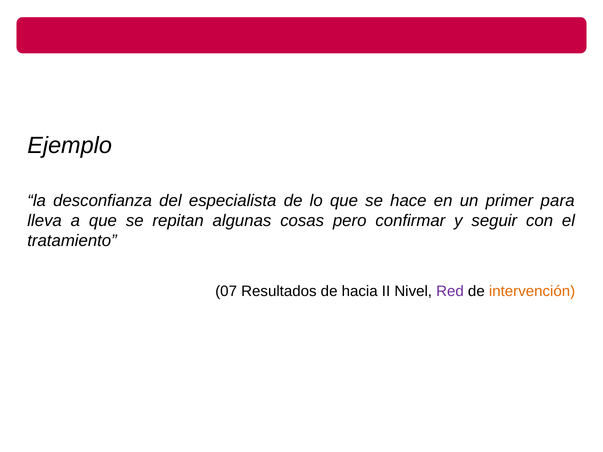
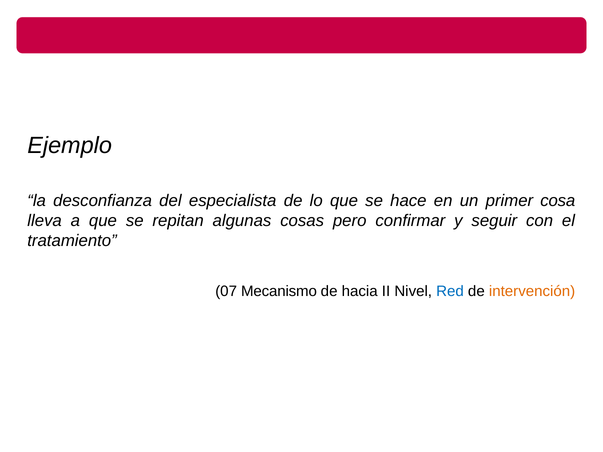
para: para -> cosa
Resultados: Resultados -> Mecanismo
Red colour: purple -> blue
